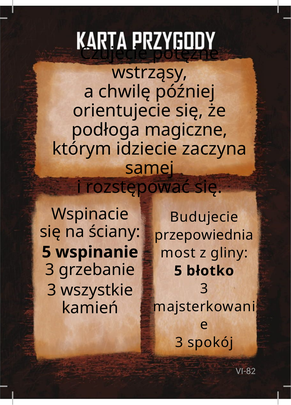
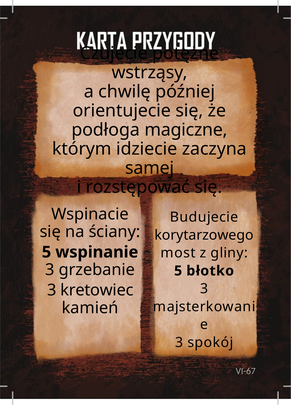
przepowiednia: przepowiednia -> korytarzowego
wszystkie: wszystkie -> kretowiec
VI-82: VI-82 -> VI-67
